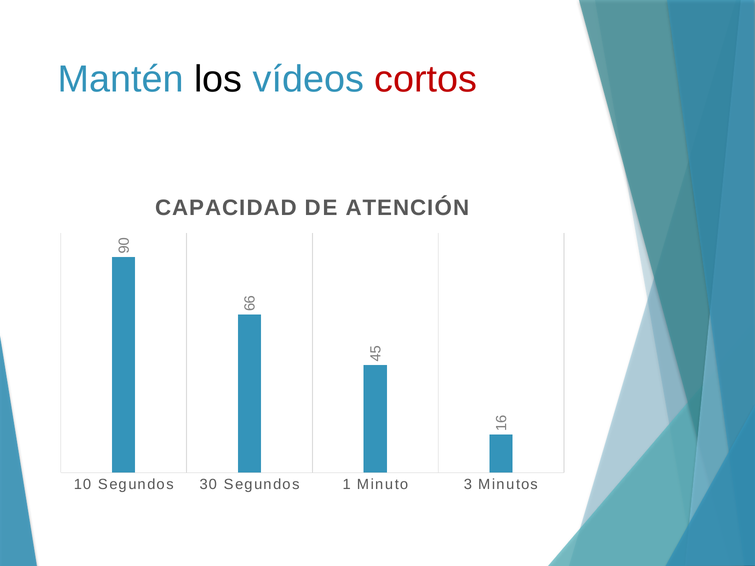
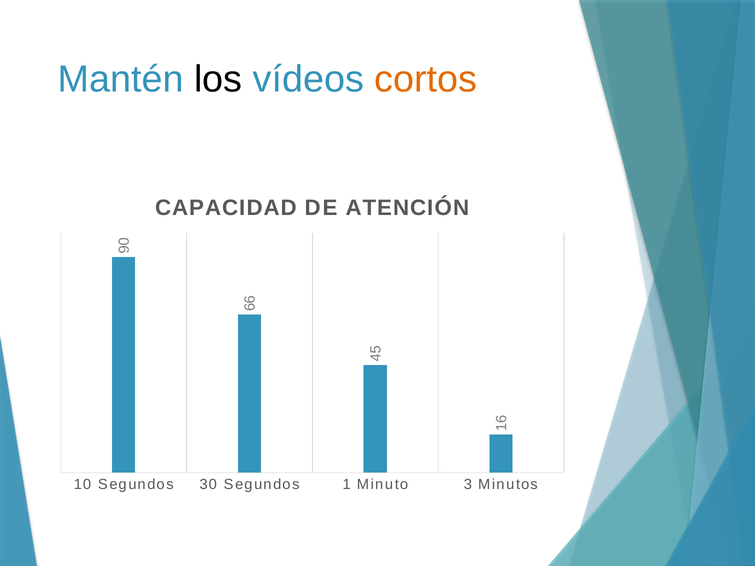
cortos colour: red -> orange
